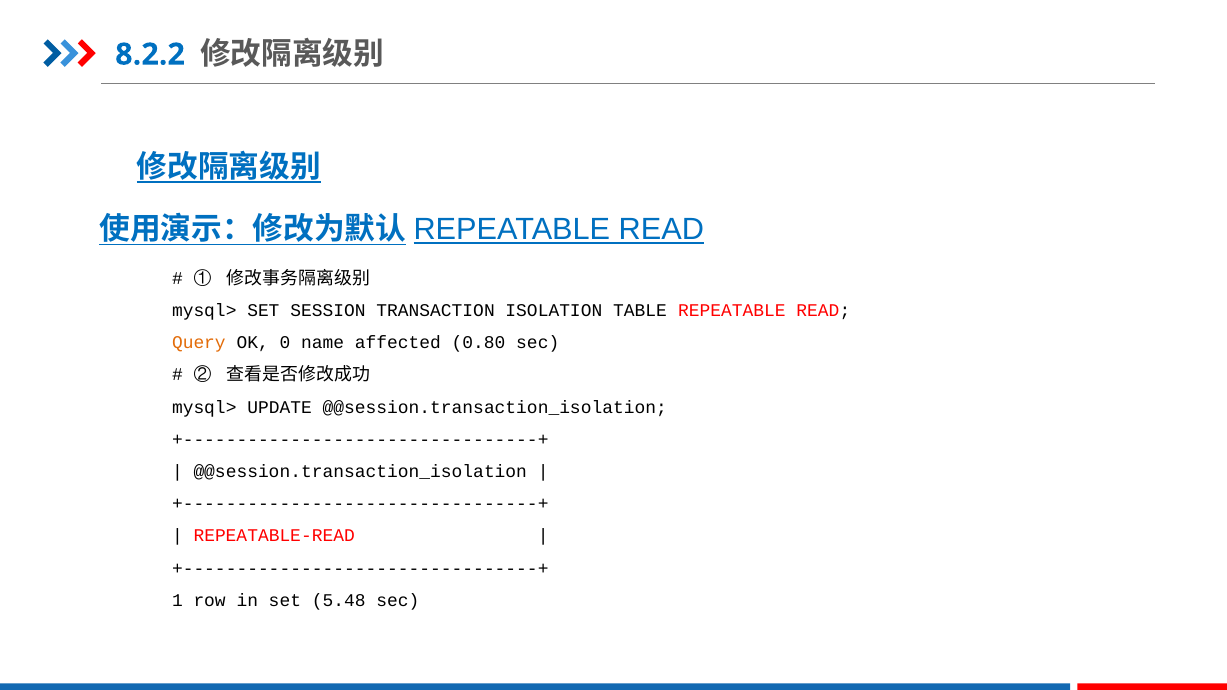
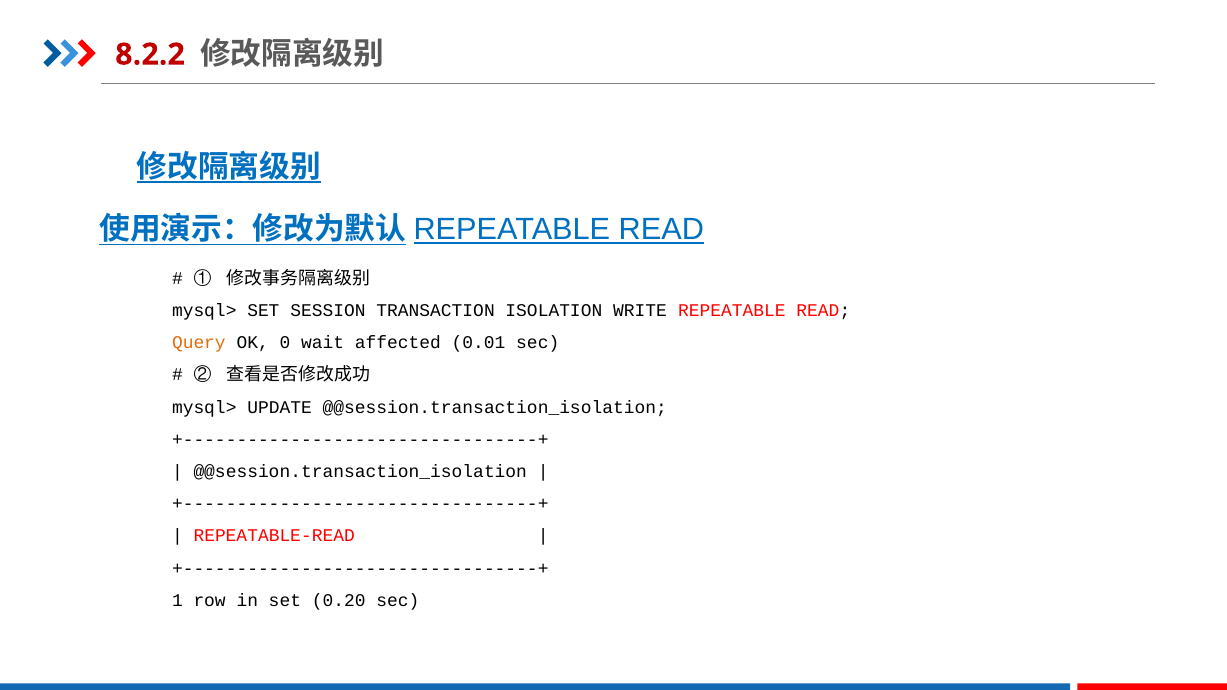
8.2.2 colour: blue -> red
TABLE: TABLE -> WRITE
name: name -> wait
0.80: 0.80 -> 0.01
5.48: 5.48 -> 0.20
